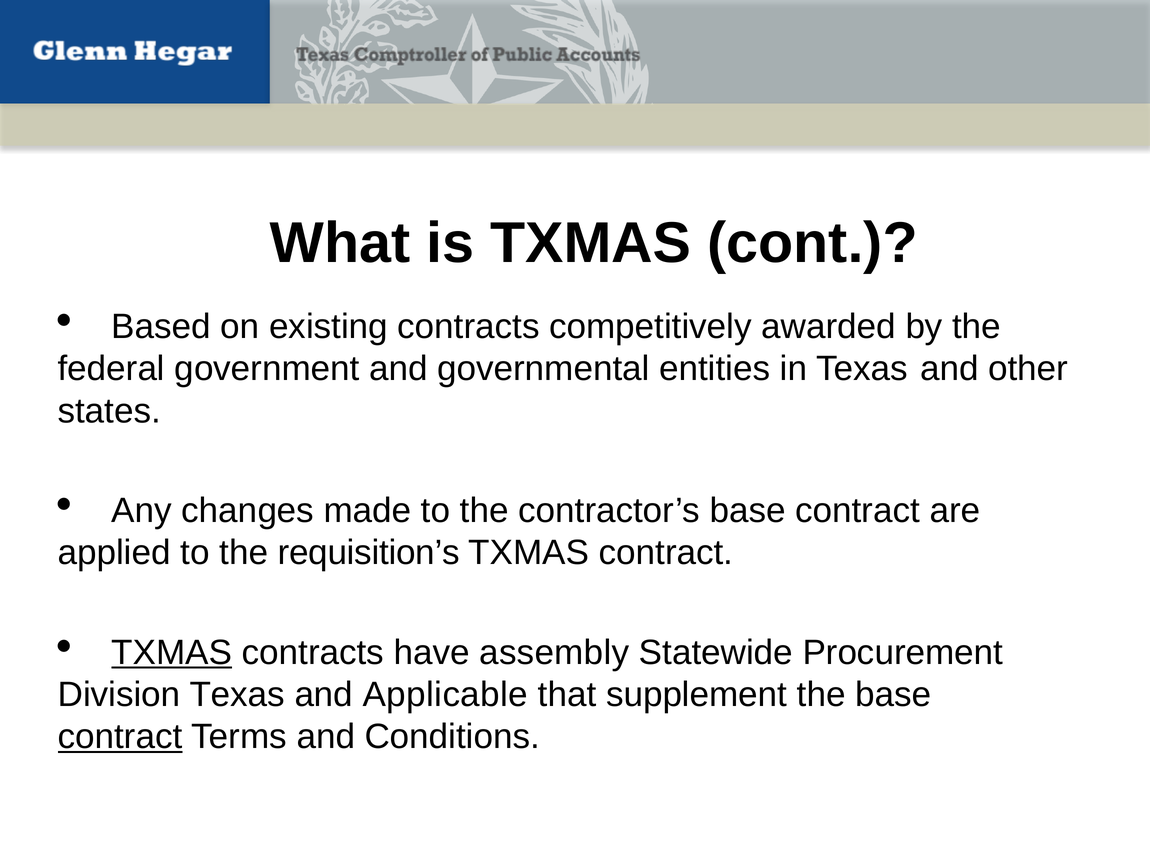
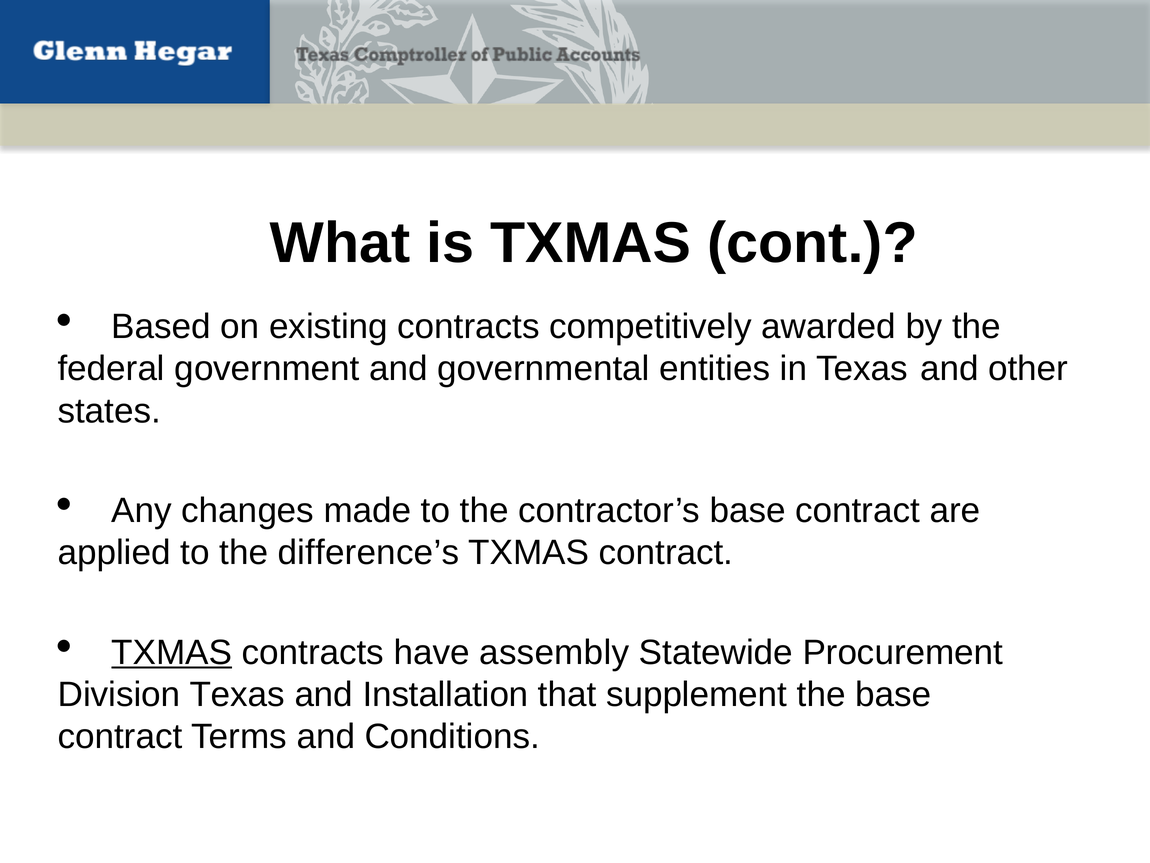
requisition’s: requisition’s -> difference’s
Applicable: Applicable -> Installation
contract at (120, 736) underline: present -> none
